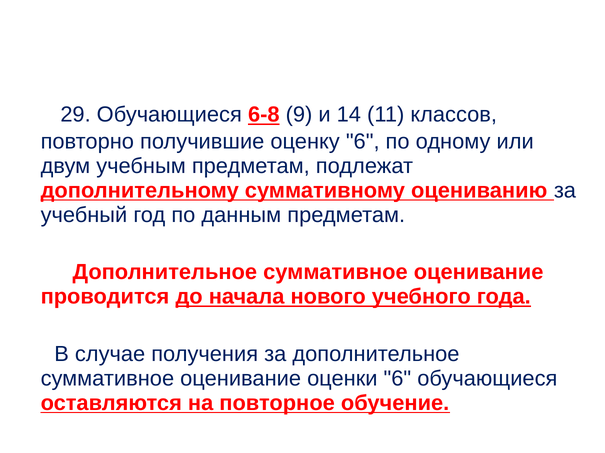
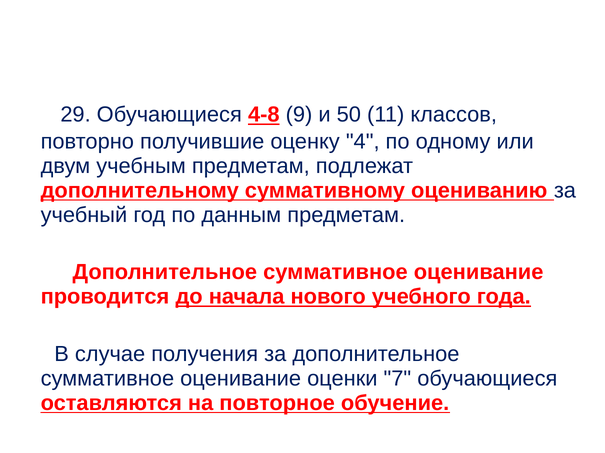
6-8: 6-8 -> 4-8
14: 14 -> 50
оценку 6: 6 -> 4
оценки 6: 6 -> 7
